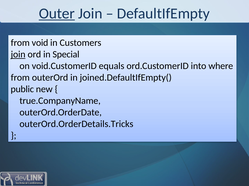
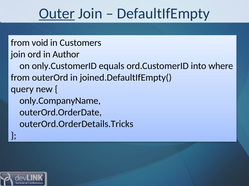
join at (18, 55) underline: present -> none
Special: Special -> Author
void.CustomerID: void.CustomerID -> only.CustomerID
public: public -> query
true.CompanyName: true.CompanyName -> only.CompanyName
